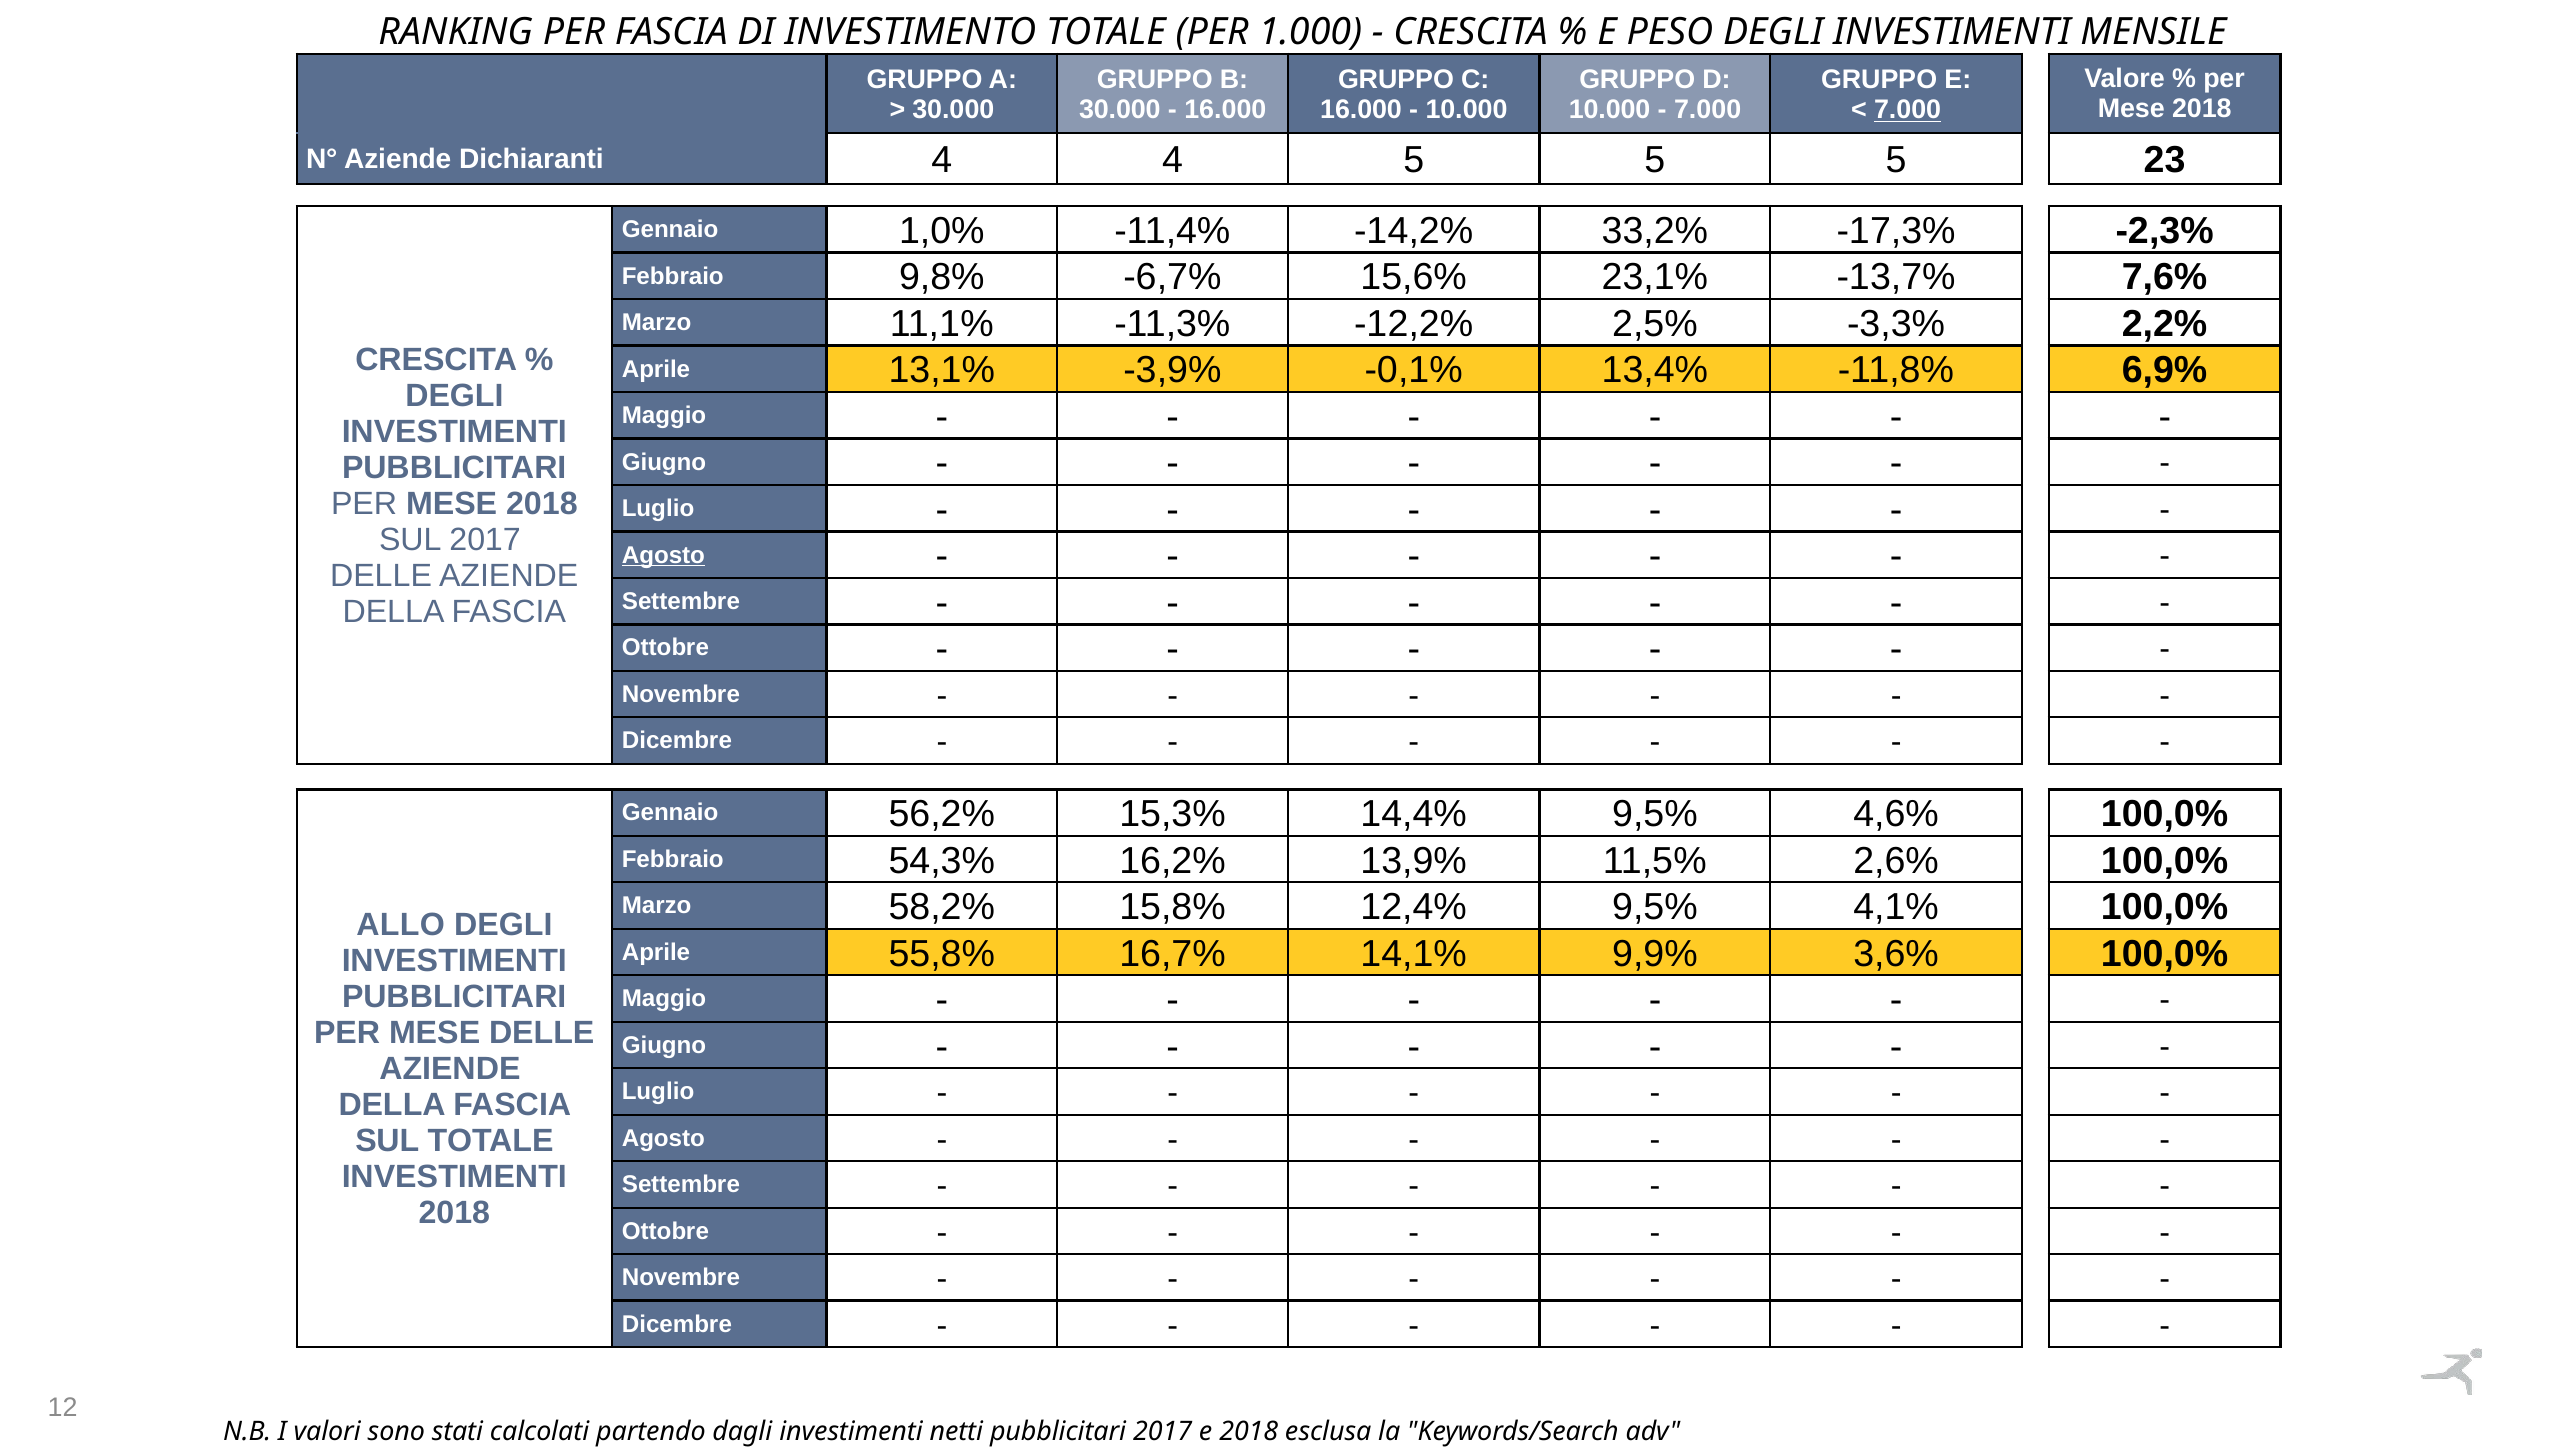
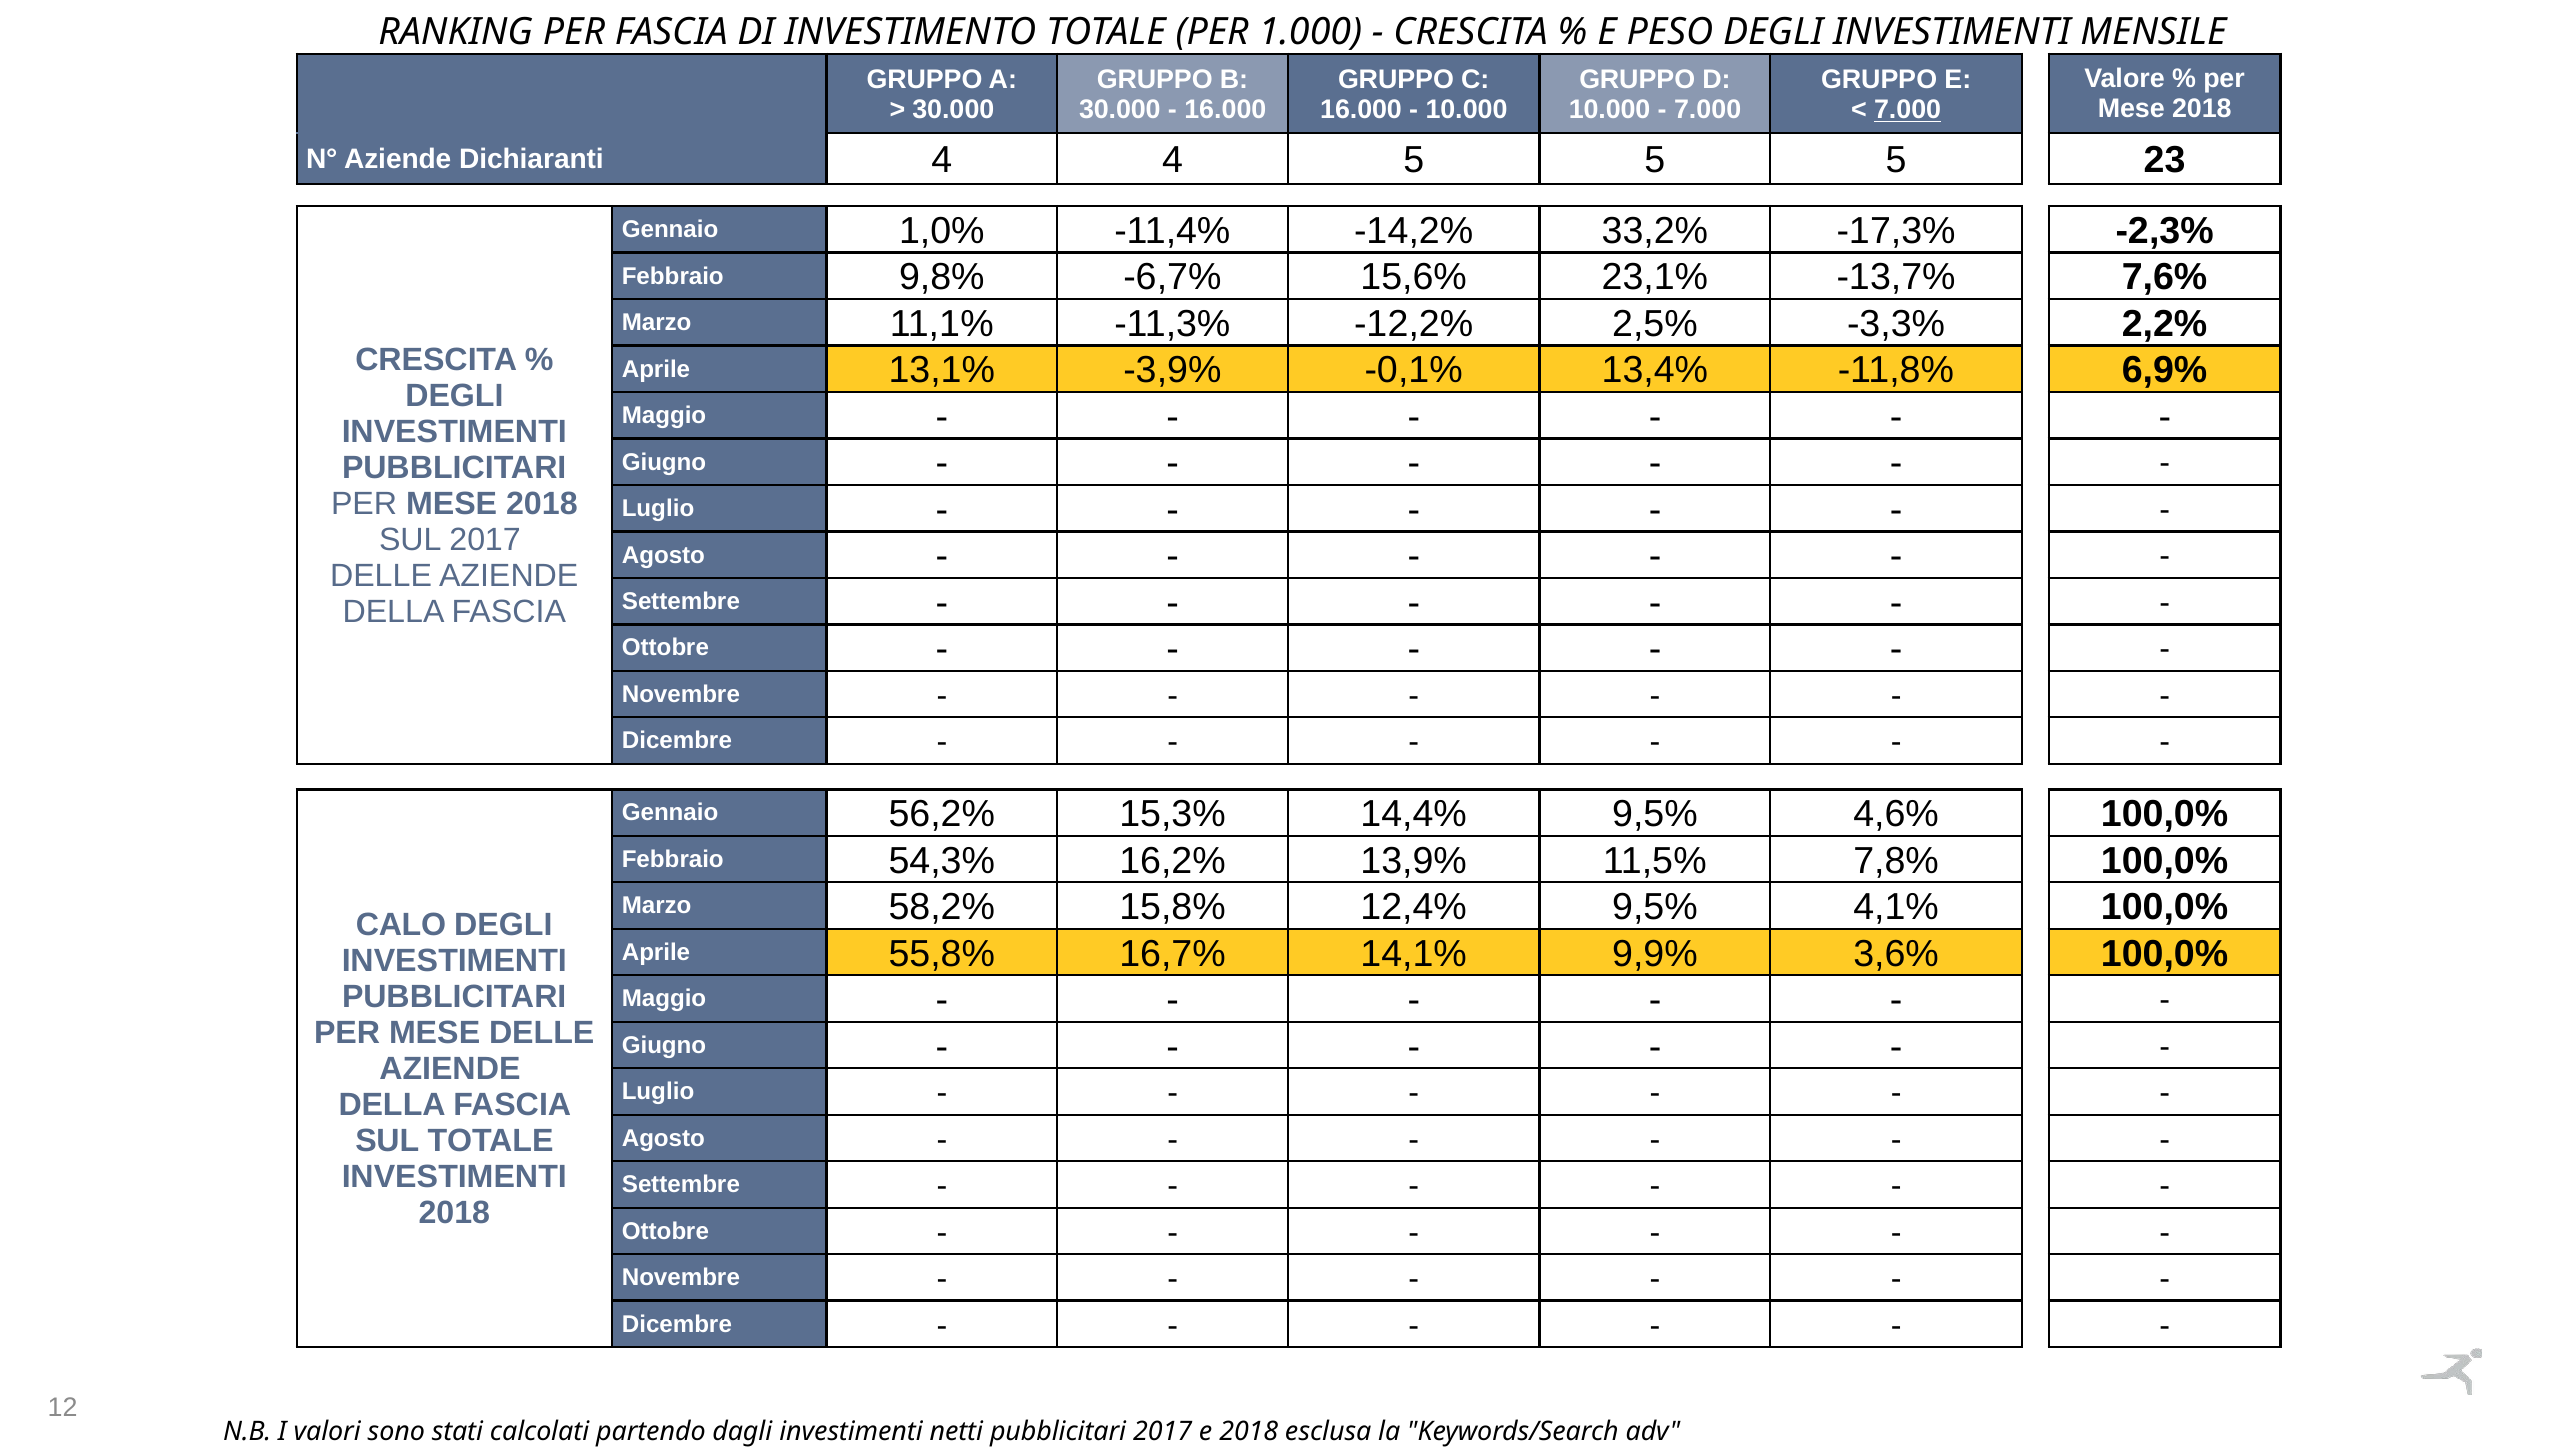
Agosto at (663, 555) underline: present -> none
2,6%: 2,6% -> 7,8%
ALLO: ALLO -> CALO
